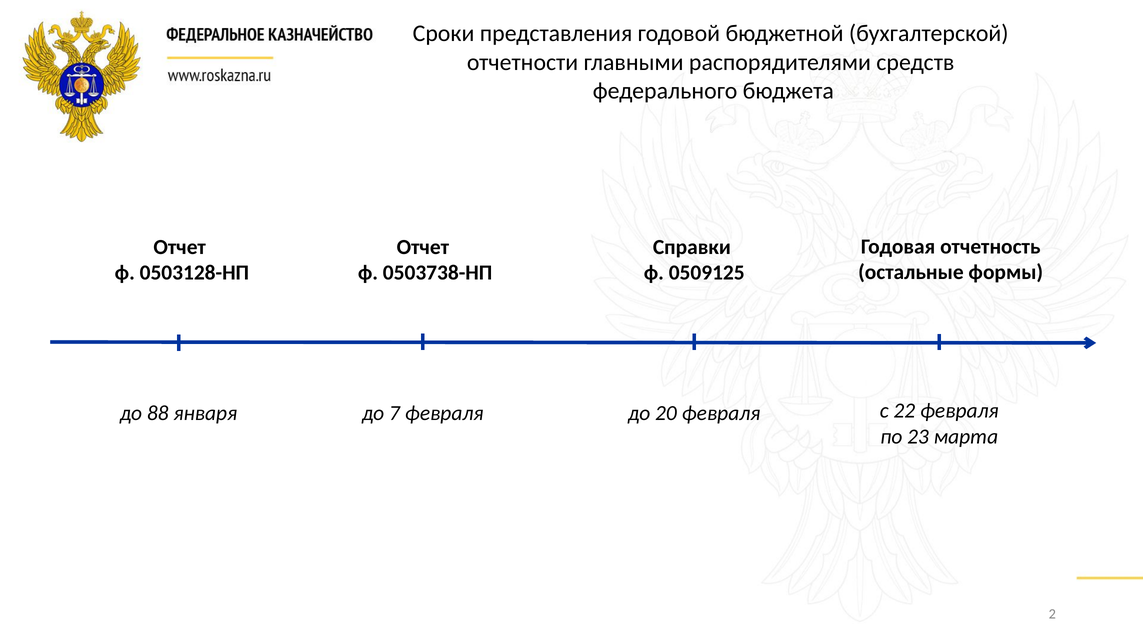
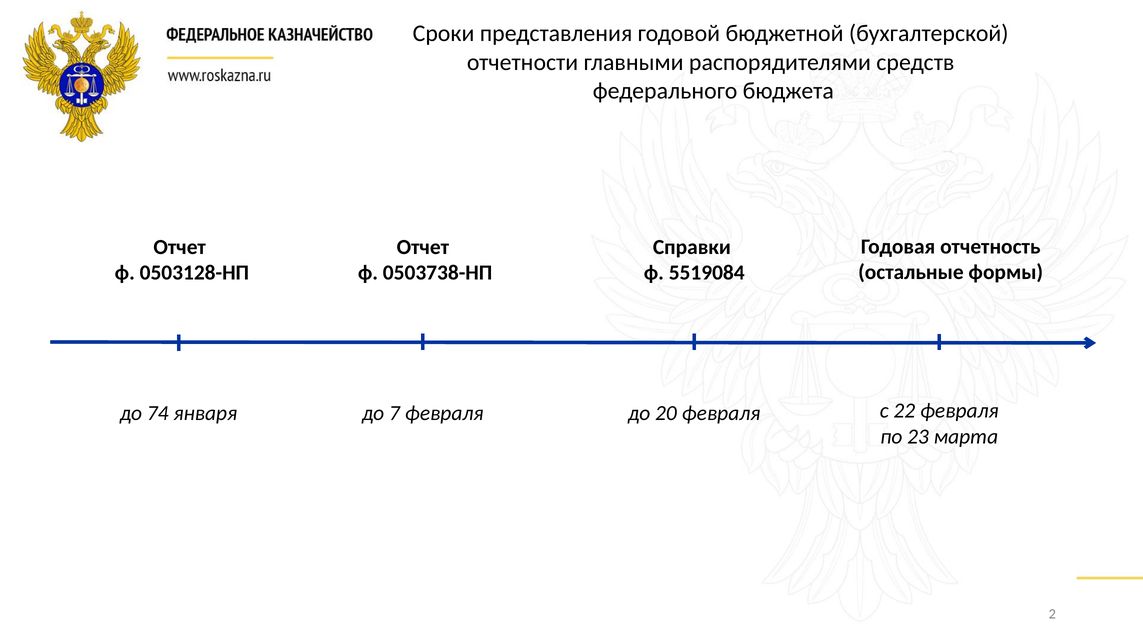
0509125: 0509125 -> 5519084
88: 88 -> 74
